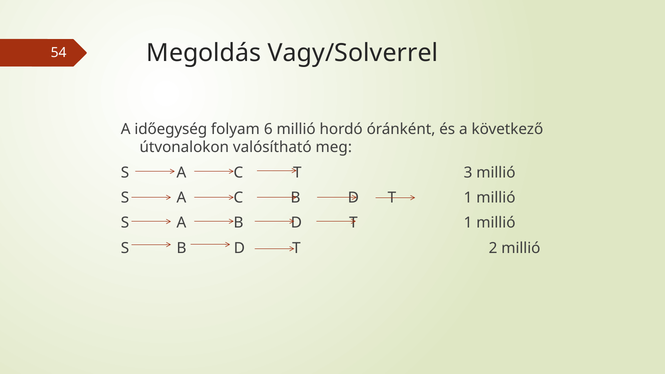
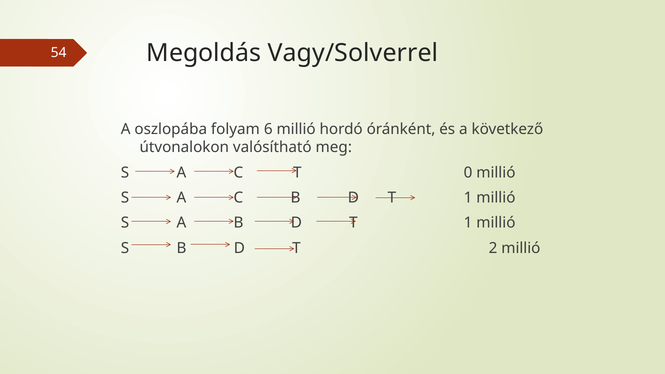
időegység: időegység -> oszlopába
3: 3 -> 0
